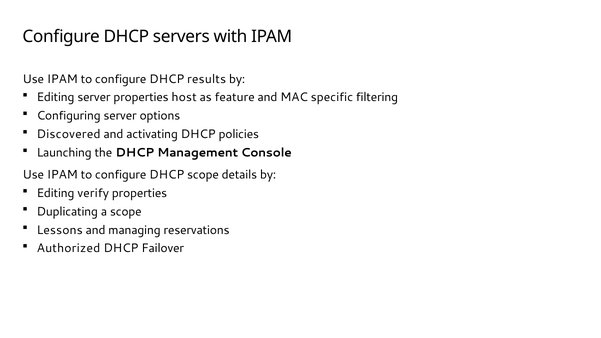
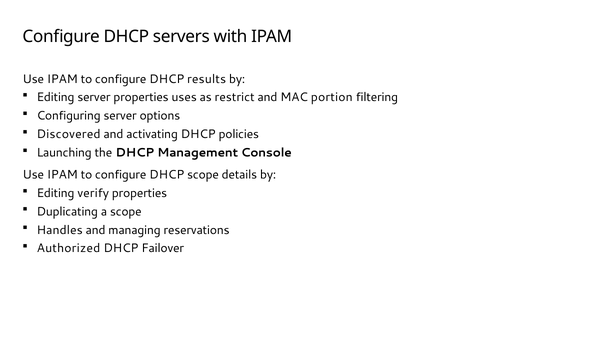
host: host -> uses
feature: feature -> restrict
specific: specific -> portion
Lessons: Lessons -> Handles
